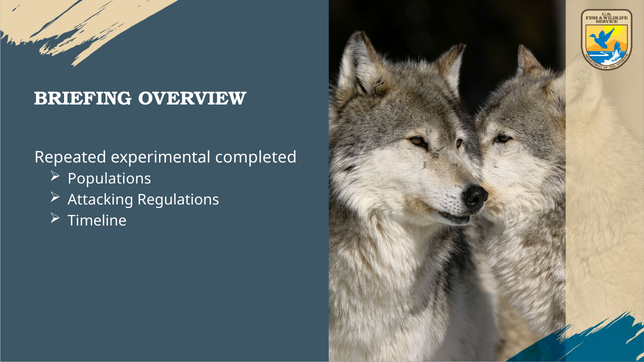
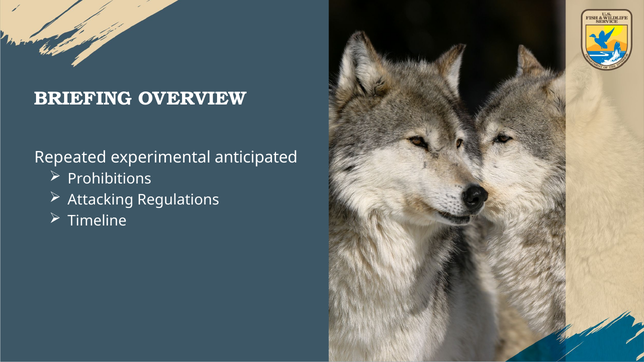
completed: completed -> anticipated
Populations: Populations -> Prohibitions
